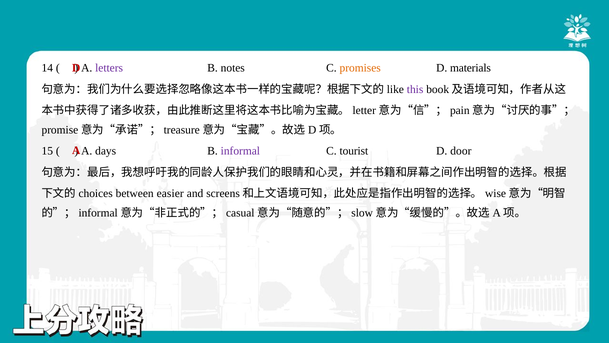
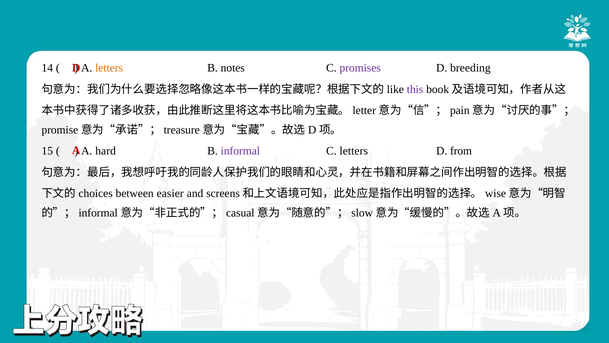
letters at (109, 68) colour: purple -> orange
promises colour: orange -> purple
materials: materials -> breeding
days: days -> hard
C tourist: tourist -> letters
door: door -> from
